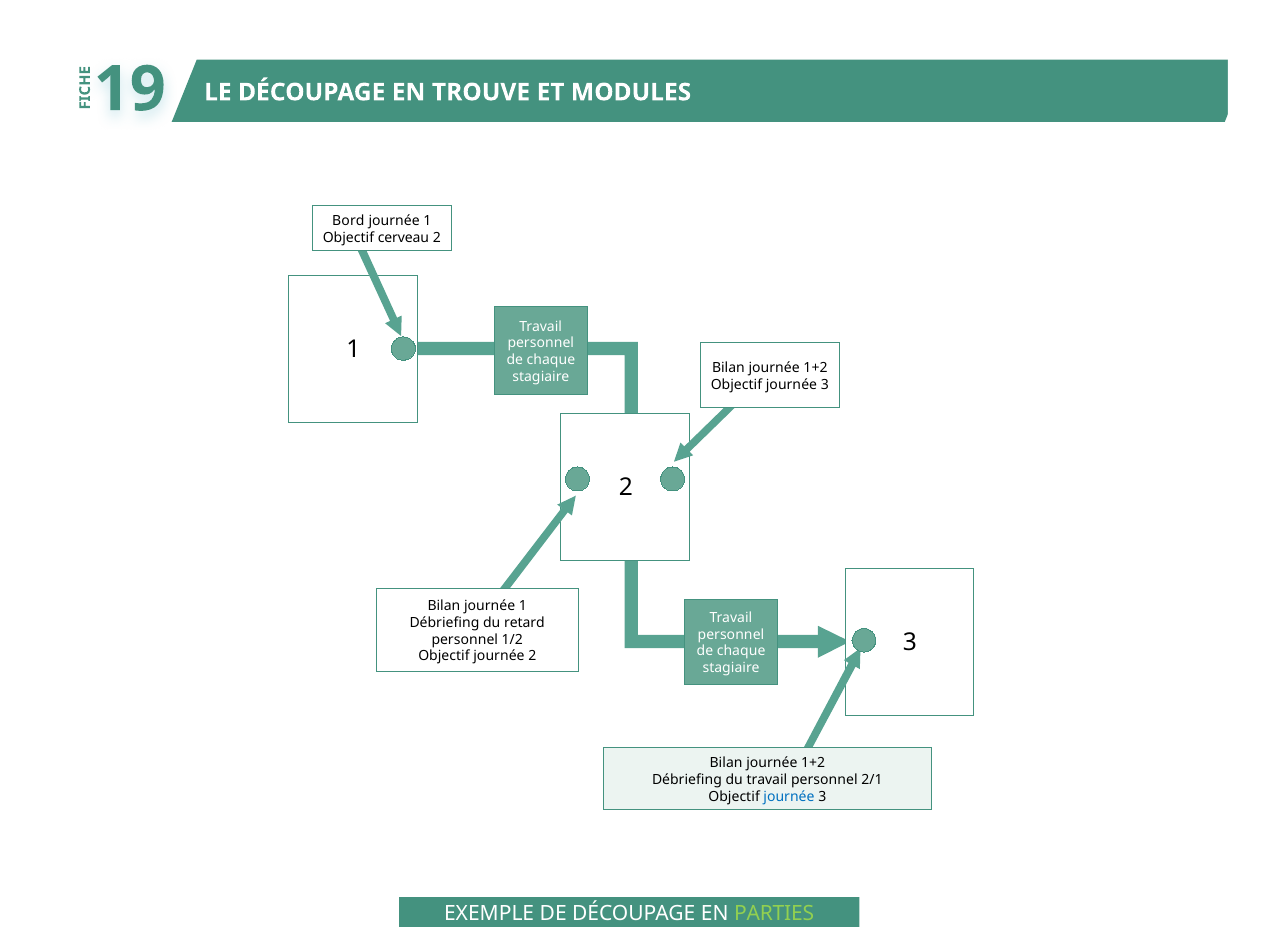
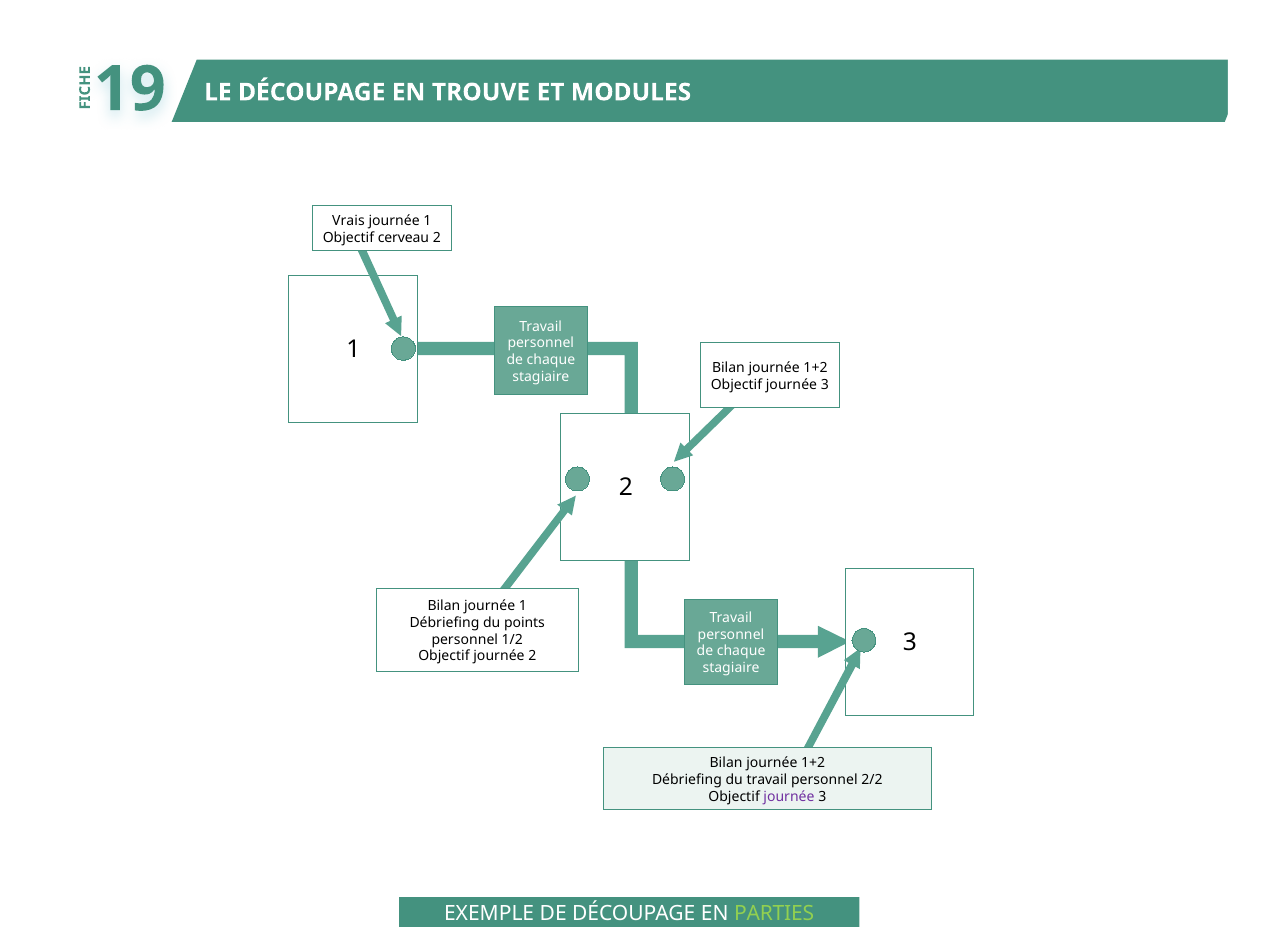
Bord: Bord -> Vrais
retard: retard -> points
2/1: 2/1 -> 2/2
journée at (789, 797) colour: blue -> purple
